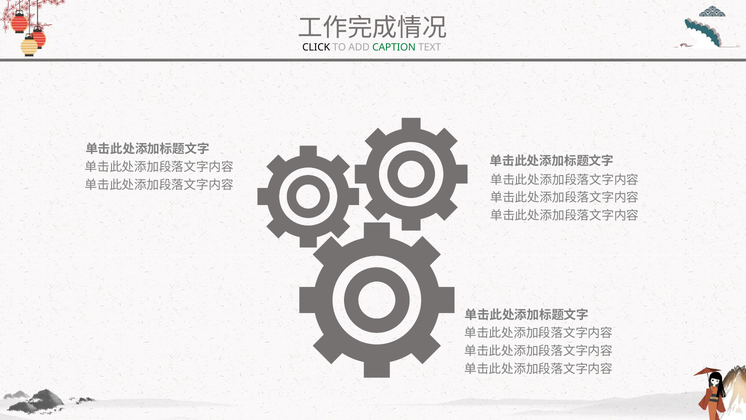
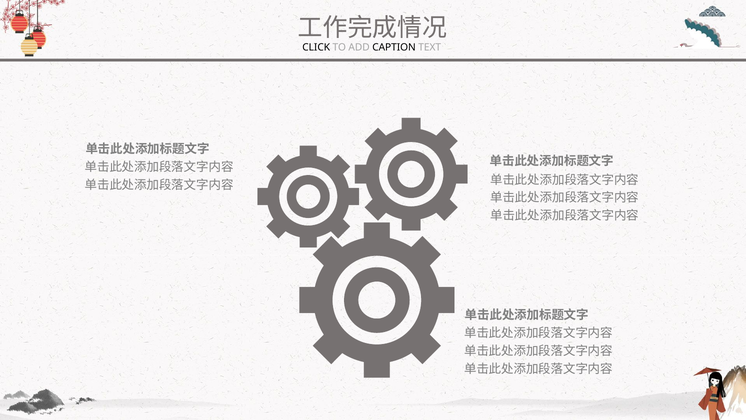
CAPTION colour: green -> black
